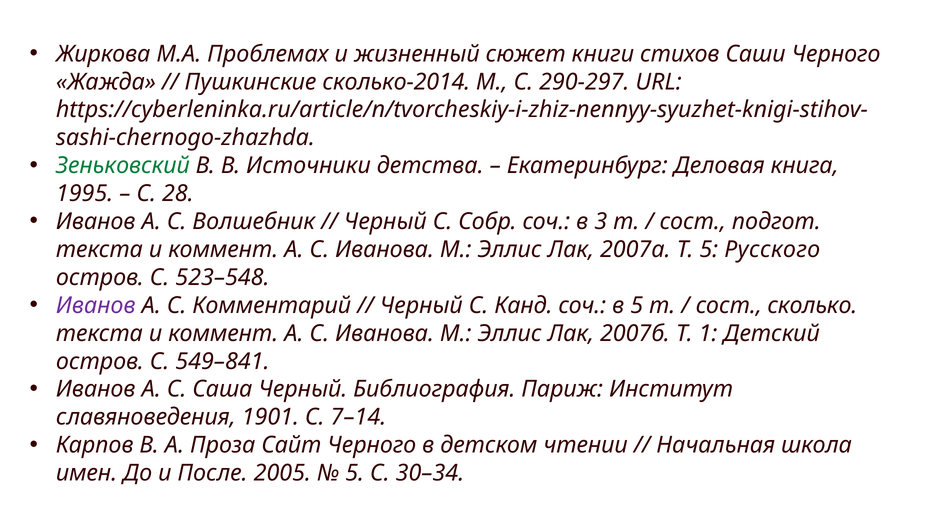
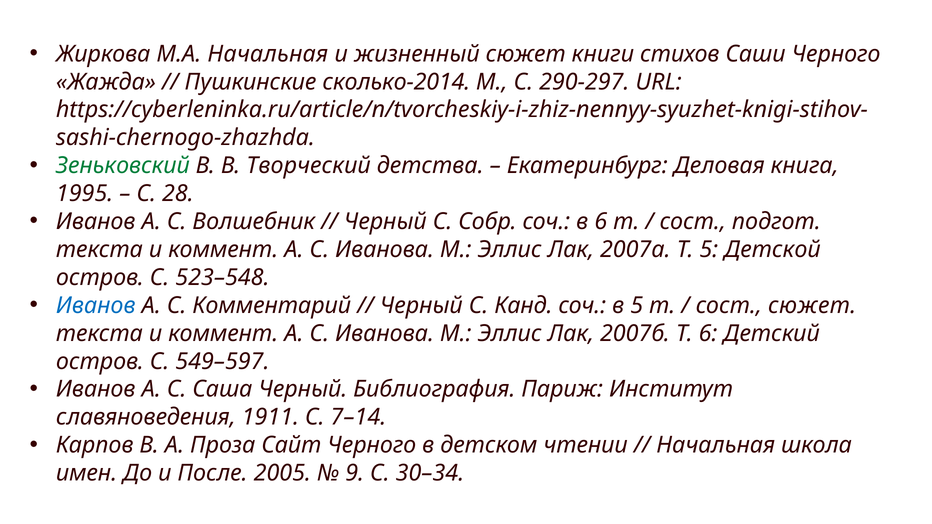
М.А Проблемах: Проблемах -> Начальная
Источники: Источники -> Творческий
в 3: 3 -> 6
Русского: Русского -> Детской
Иванов at (96, 306) colour: purple -> blue
сост сколько: сколько -> сюжет
Т 1: 1 -> 6
549–841: 549–841 -> 549–597
1901: 1901 -> 1911
5 at (355, 473): 5 -> 9
